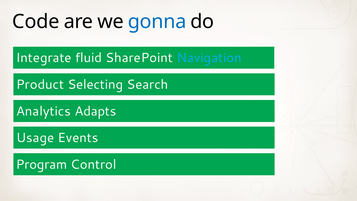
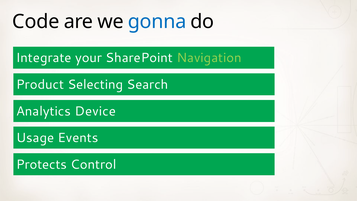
fluid: fluid -> your
Navigation colour: light blue -> light green
Adapts: Adapts -> Device
Program: Program -> Protects
